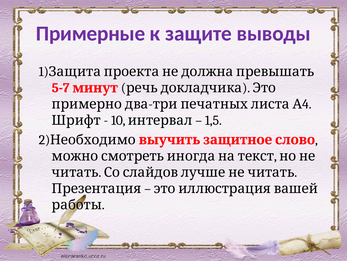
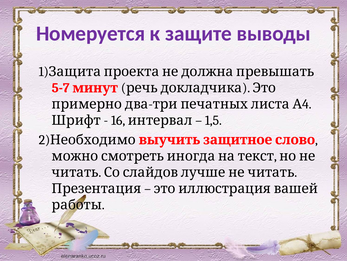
Примерные: Примерные -> Номеруется
10: 10 -> 16
